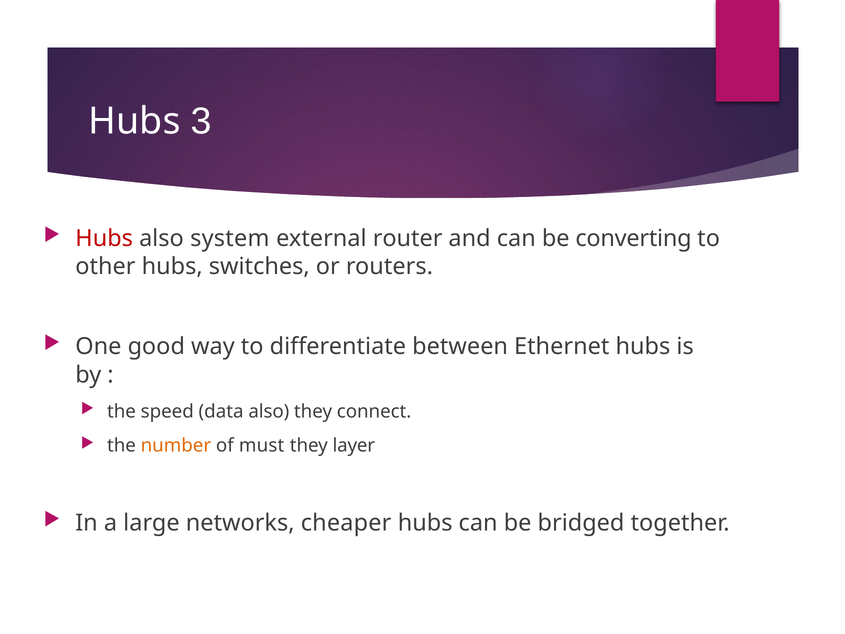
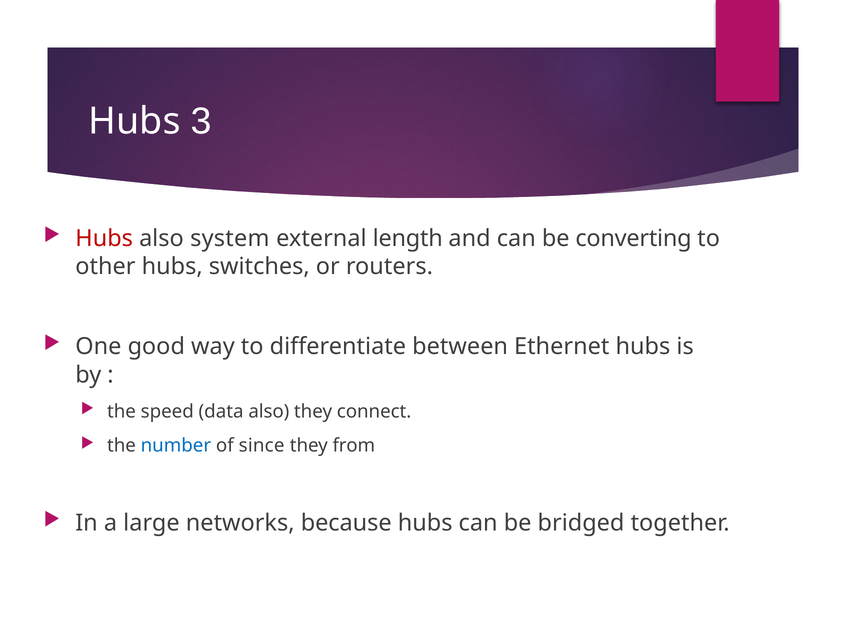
router: router -> length
number colour: orange -> blue
must: must -> since
layer: layer -> from
cheaper: cheaper -> because
